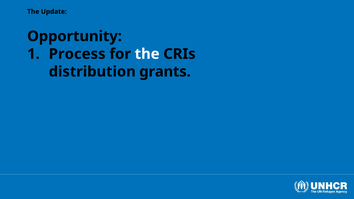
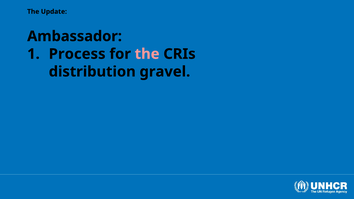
Opportunity: Opportunity -> Ambassador
the at (147, 54) colour: white -> pink
grants: grants -> gravel
